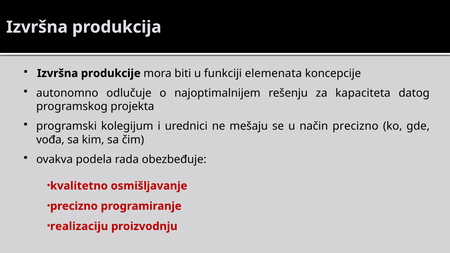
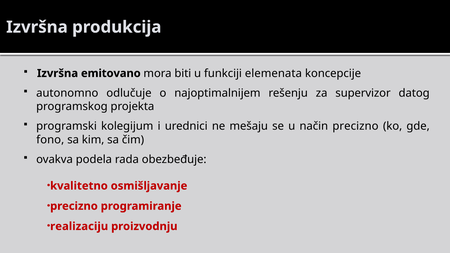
produkcije: produkcije -> emitovano
kapaciteta: kapaciteta -> supervizor
vođa: vođa -> fono
